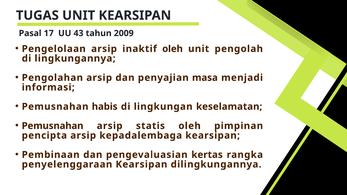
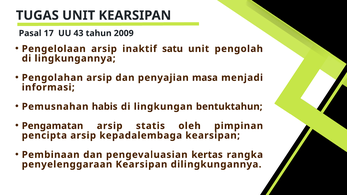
inaktif oleh: oleh -> satu
keselamatan: keselamatan -> bentuktahun
Pemusnahan at (53, 126): Pemusnahan -> Pengamatan
